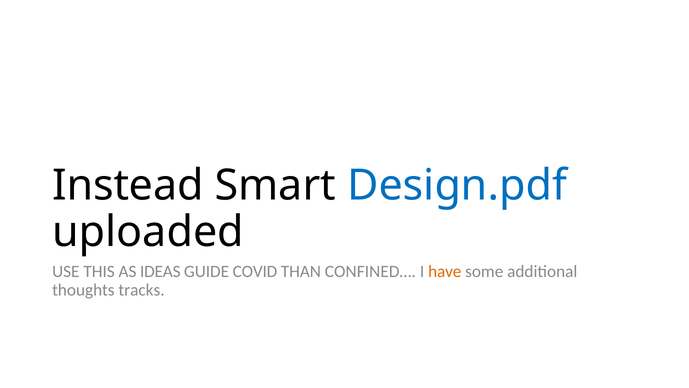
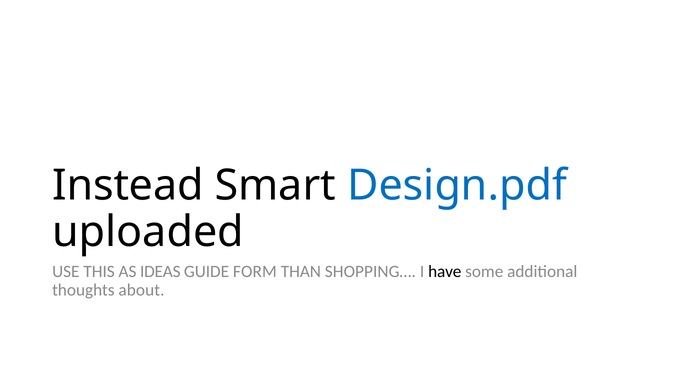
COVID: COVID -> FORM
CONFINED…: CONFINED… -> SHOPPING…
have colour: orange -> black
tracks: tracks -> about
